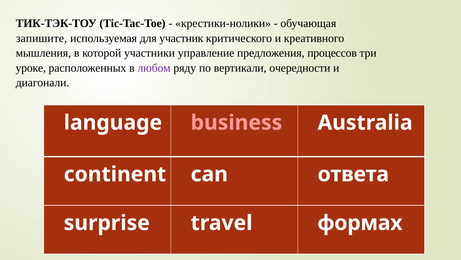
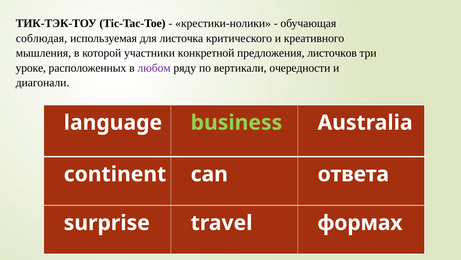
запишите: запишите -> соблюдая
участник: участник -> листочка
управление: управление -> конкретной
процессов: процессов -> листочков
business colour: pink -> light green
